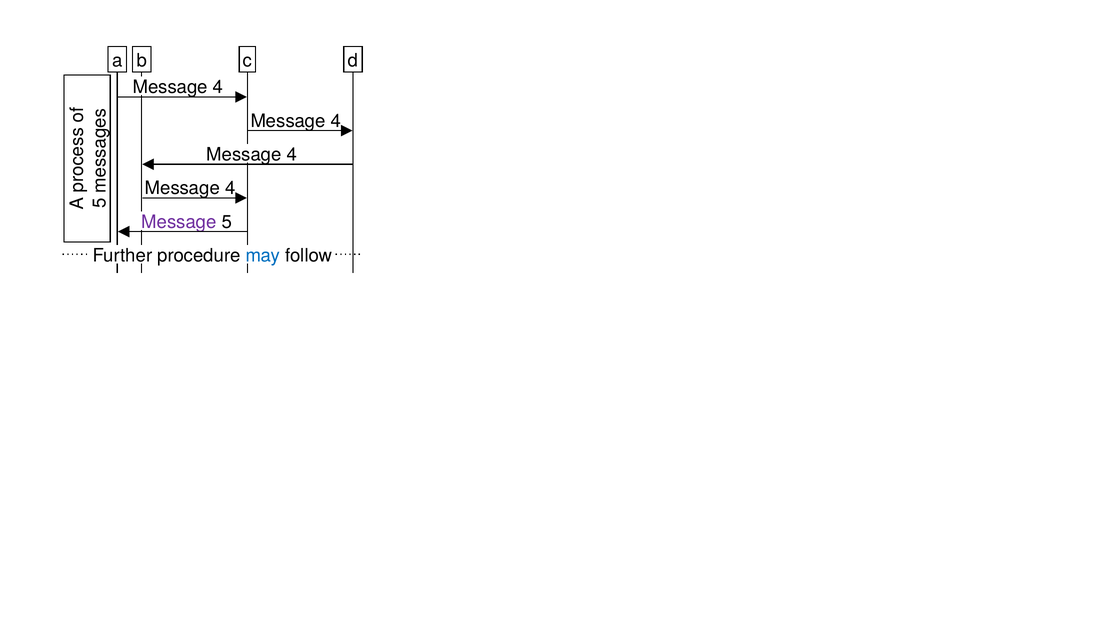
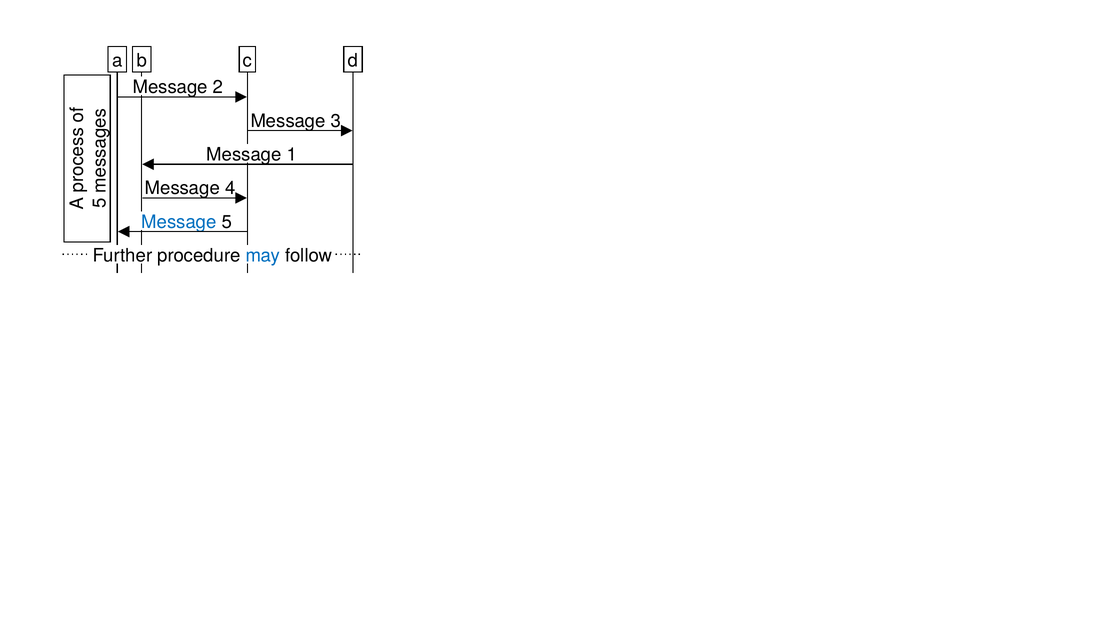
4 at (218, 87): 4 -> 2
4 at (336, 121): 4 -> 3
4 at (292, 155): 4 -> 1
Message at (179, 222) colour: purple -> blue
